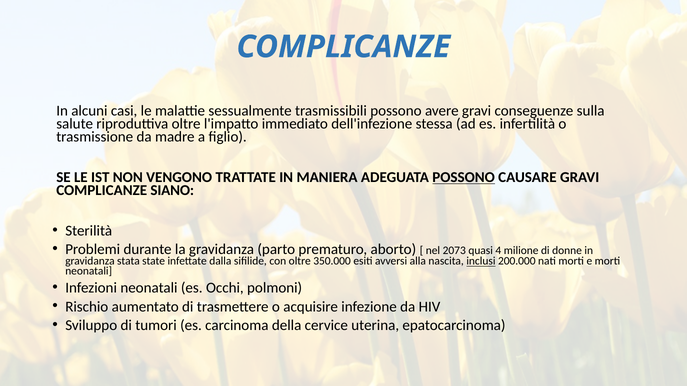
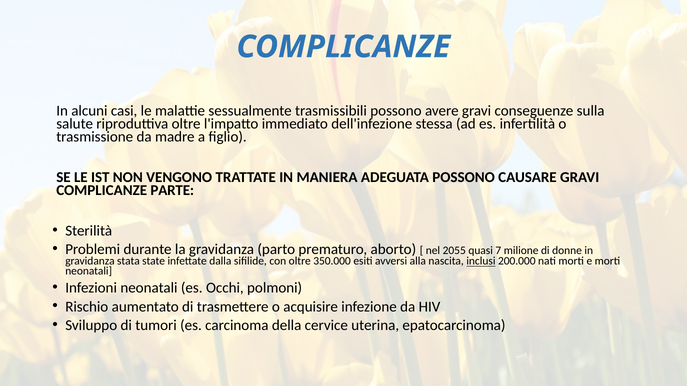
POSSONO at (464, 177) underline: present -> none
SIANO: SIANO -> PARTE
2073: 2073 -> 2055
4: 4 -> 7
